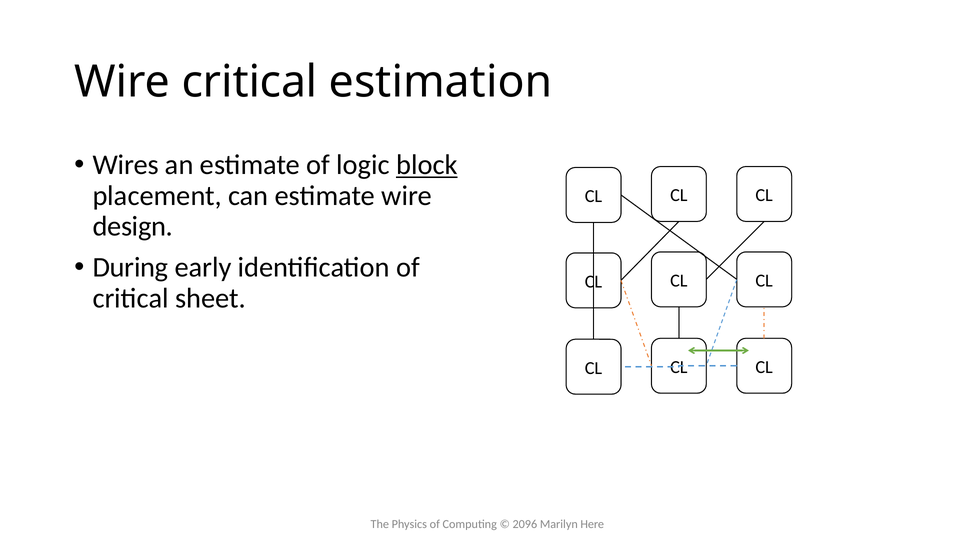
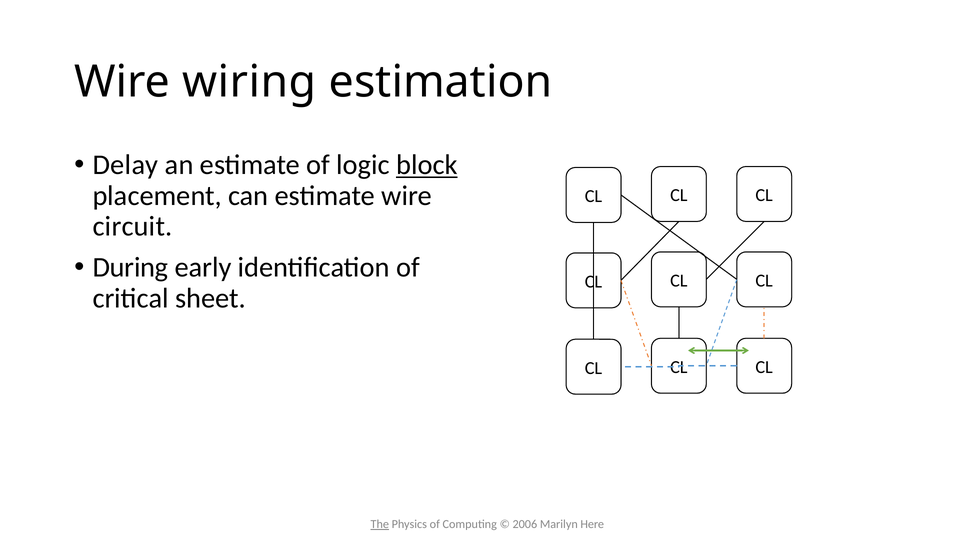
Wire critical: critical -> wiring
Wires: Wires -> Delay
design: design -> circuit
The underline: none -> present
2096: 2096 -> 2006
